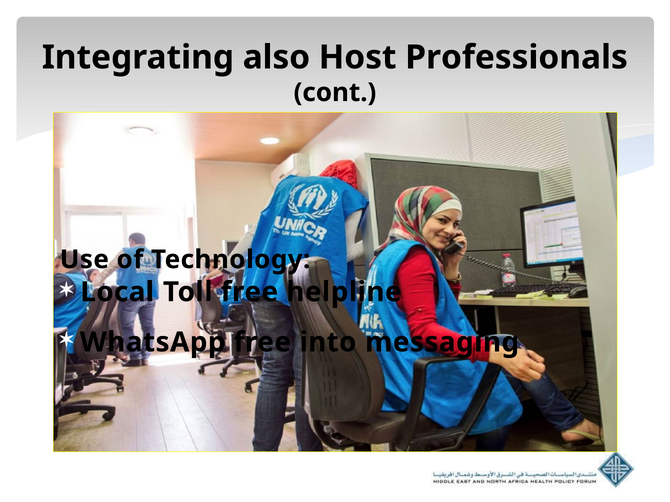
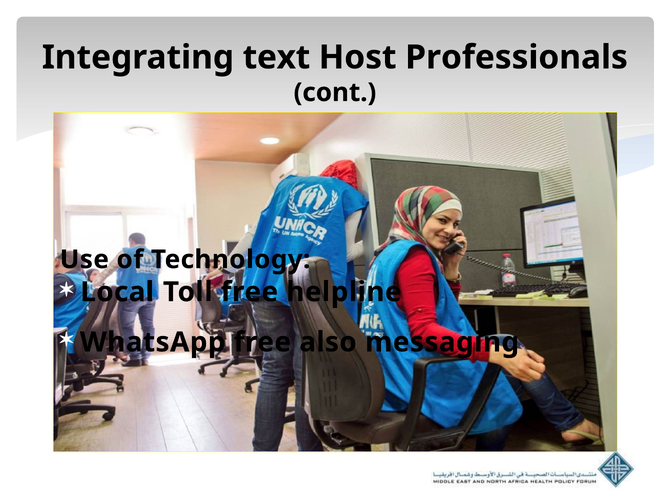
also: also -> text
into: into -> also
